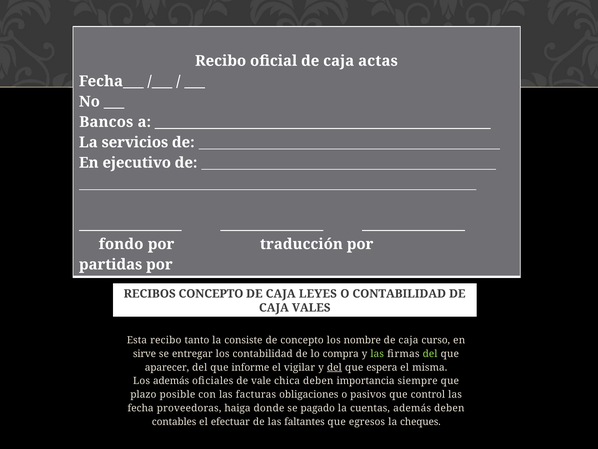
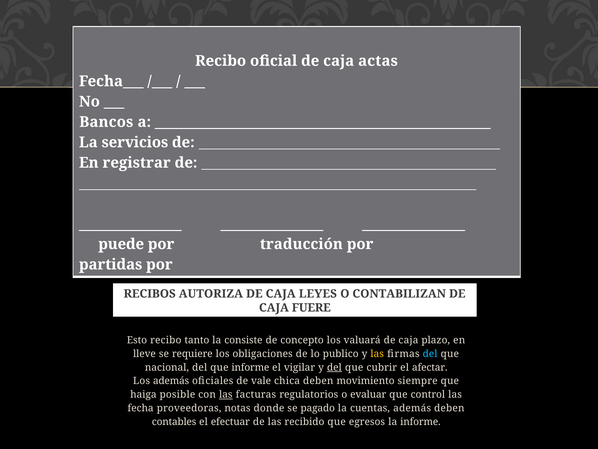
ejecutivo: ejecutivo -> registrar
fondo: fondo -> puede
RECIBOS CONCEPTO: CONCEPTO -> AUTORIZA
O CONTABILIDAD: CONTABILIDAD -> CONTABILIZAN
VALES: VALES -> FUERE
Esta: Esta -> Esto
nombre: nombre -> valuará
curso: curso -> plazo
sirve: sirve -> lleve
entregar: entregar -> requiere
los contabilidad: contabilidad -> obligaciones
compra: compra -> publico
las at (377, 353) colour: light green -> yellow
del at (430, 353) colour: light green -> light blue
aparecer: aparecer -> nacional
espera: espera -> cubrir
misma: misma -> afectar
importancia: importancia -> movimiento
plazo: plazo -> haiga
las at (226, 394) underline: none -> present
obligaciones: obligaciones -> regulatorios
pasivos: pasivos -> evaluar
haiga: haiga -> notas
faltantes: faltantes -> recibido
la cheques: cheques -> informe
